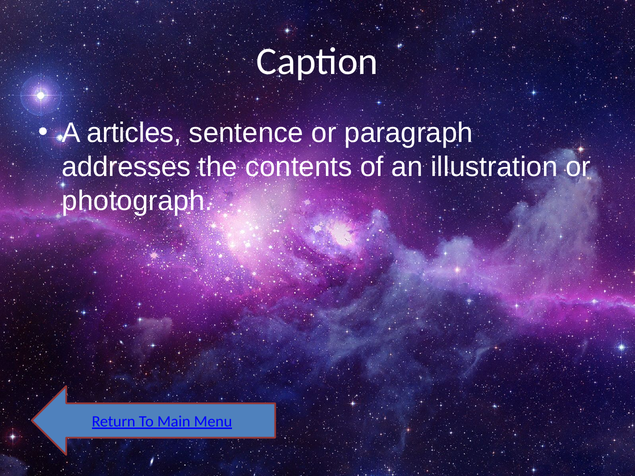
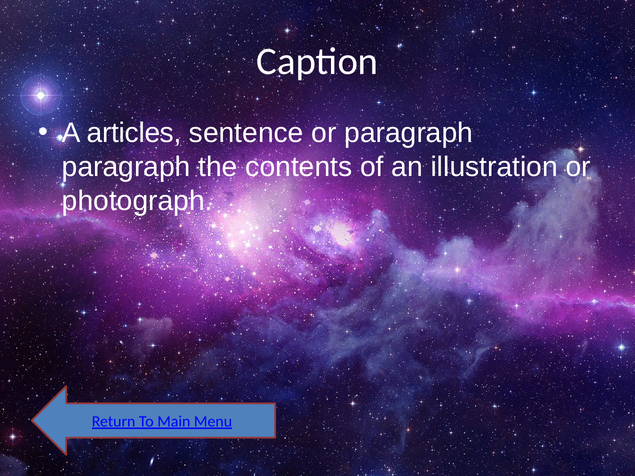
addresses at (126, 167): addresses -> paragraph
